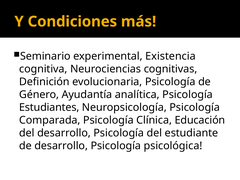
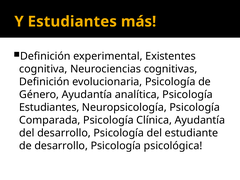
Y Condiciones: Condiciones -> Estudiantes
Seminario at (45, 56): Seminario -> Definición
Existencia: Existencia -> Existentes
Clínica Educación: Educación -> Ayudantía
